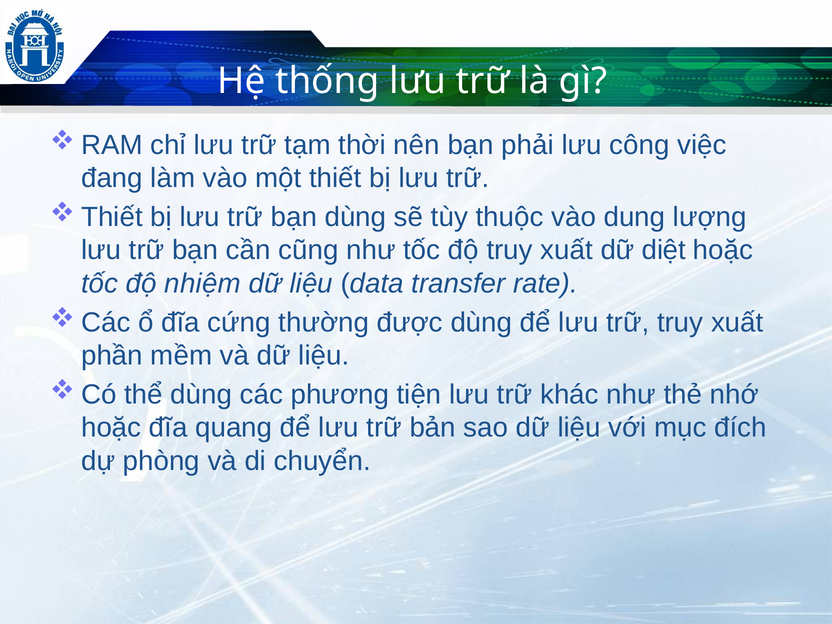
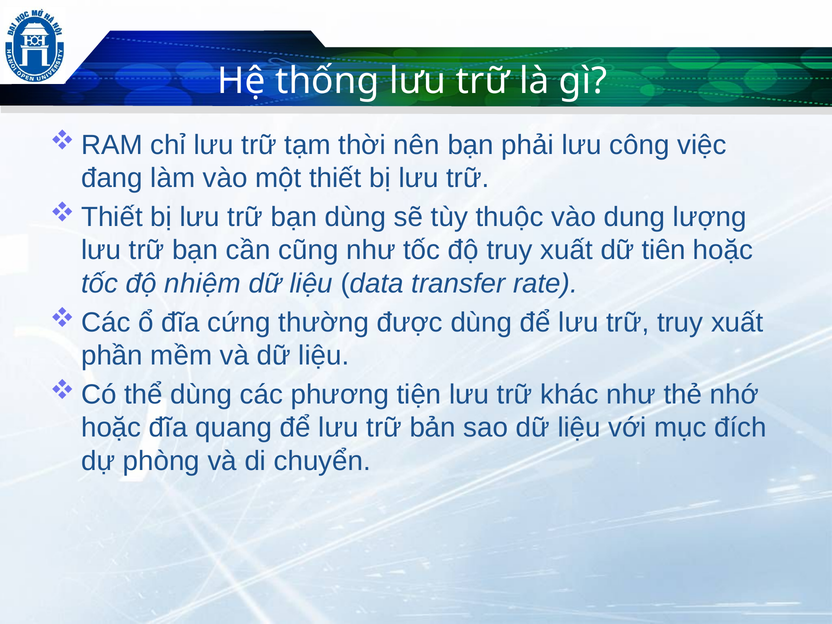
diệt: diệt -> tiên
